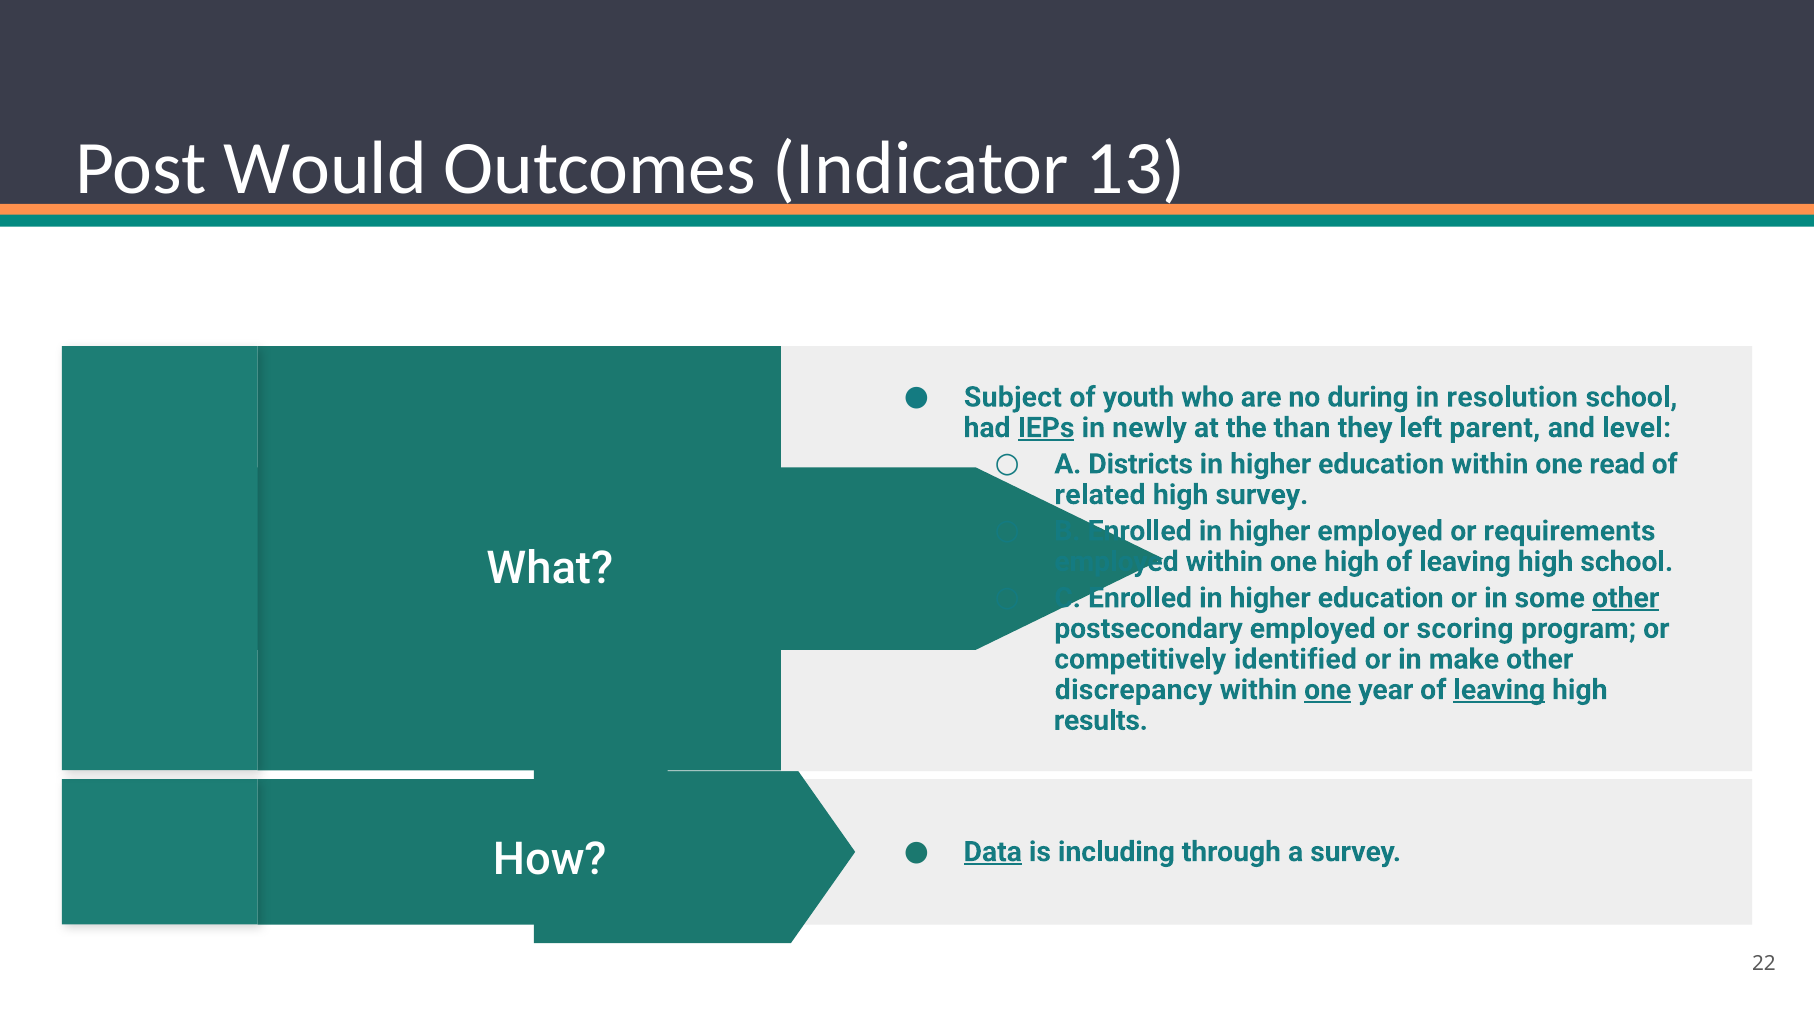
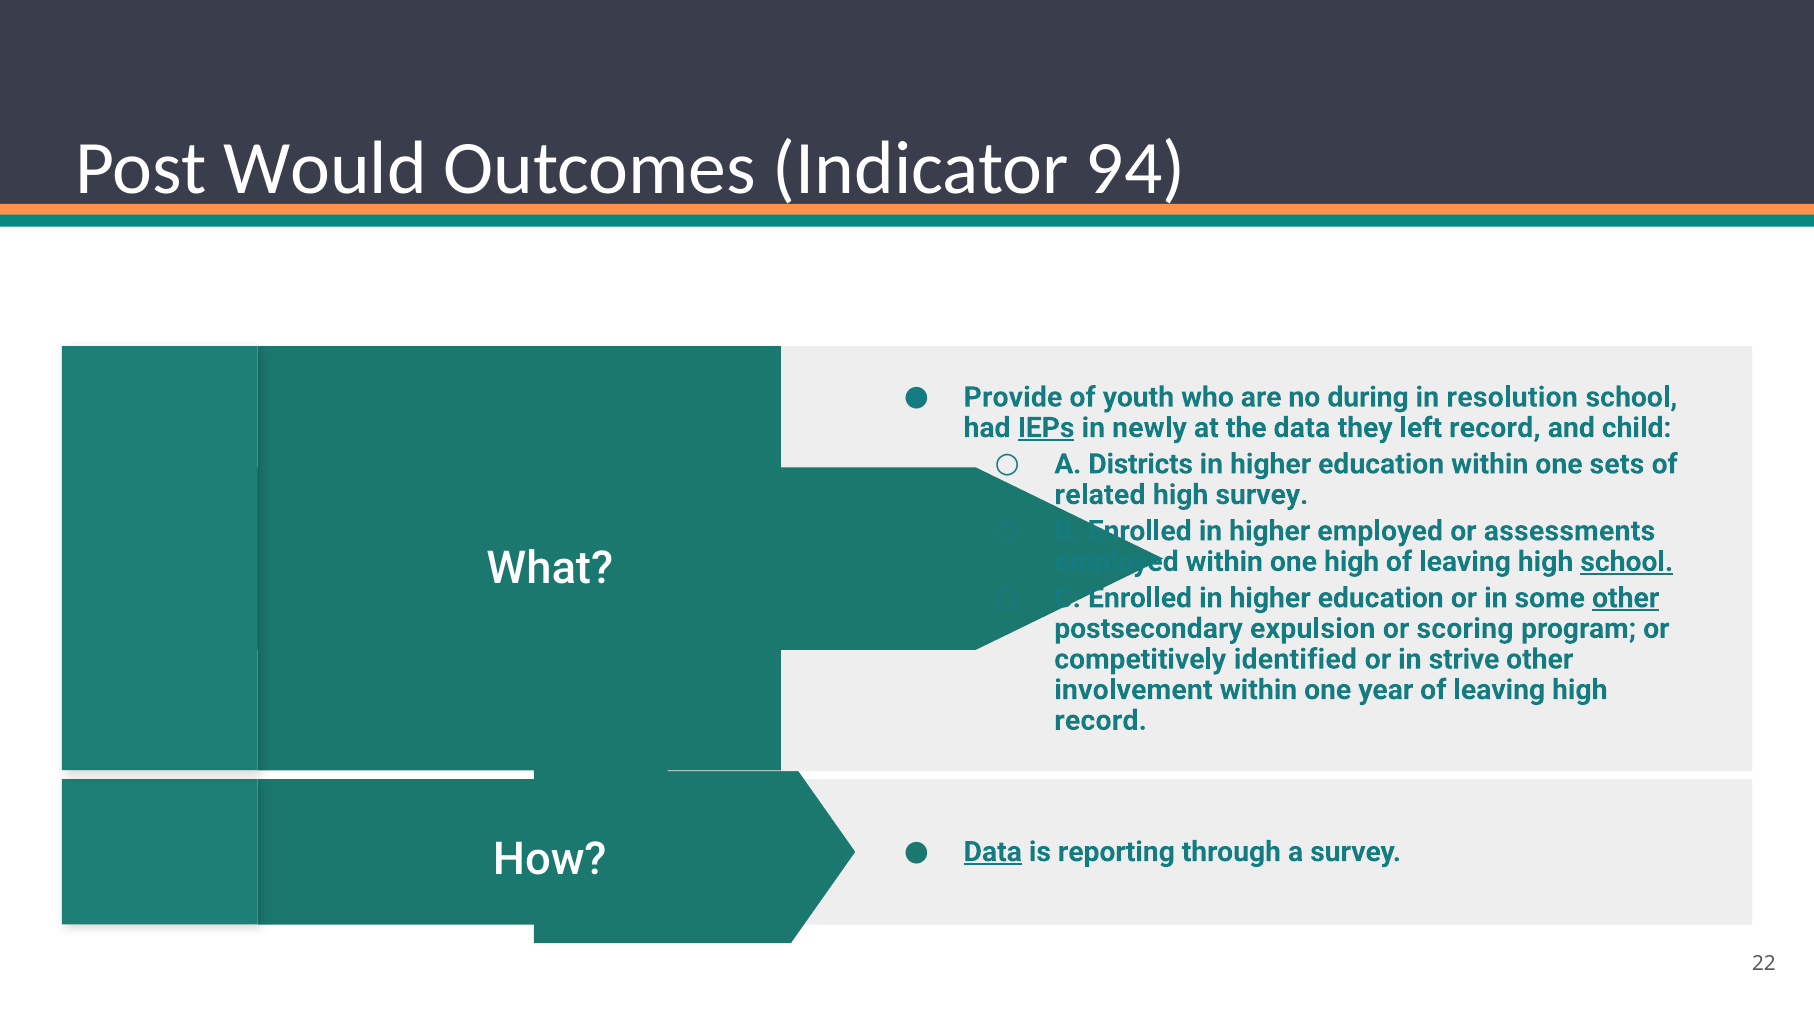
13: 13 -> 94
Subject: Subject -> Provide
the than: than -> data
left parent: parent -> record
level: level -> child
read: read -> sets
requirements: requirements -> assessments
school at (1627, 562) underline: none -> present
postsecondary employed: employed -> expulsion
make: make -> strive
discrepancy: discrepancy -> involvement
one at (1328, 690) underline: present -> none
leaving at (1499, 690) underline: present -> none
results at (1101, 721): results -> record
including: including -> reporting
